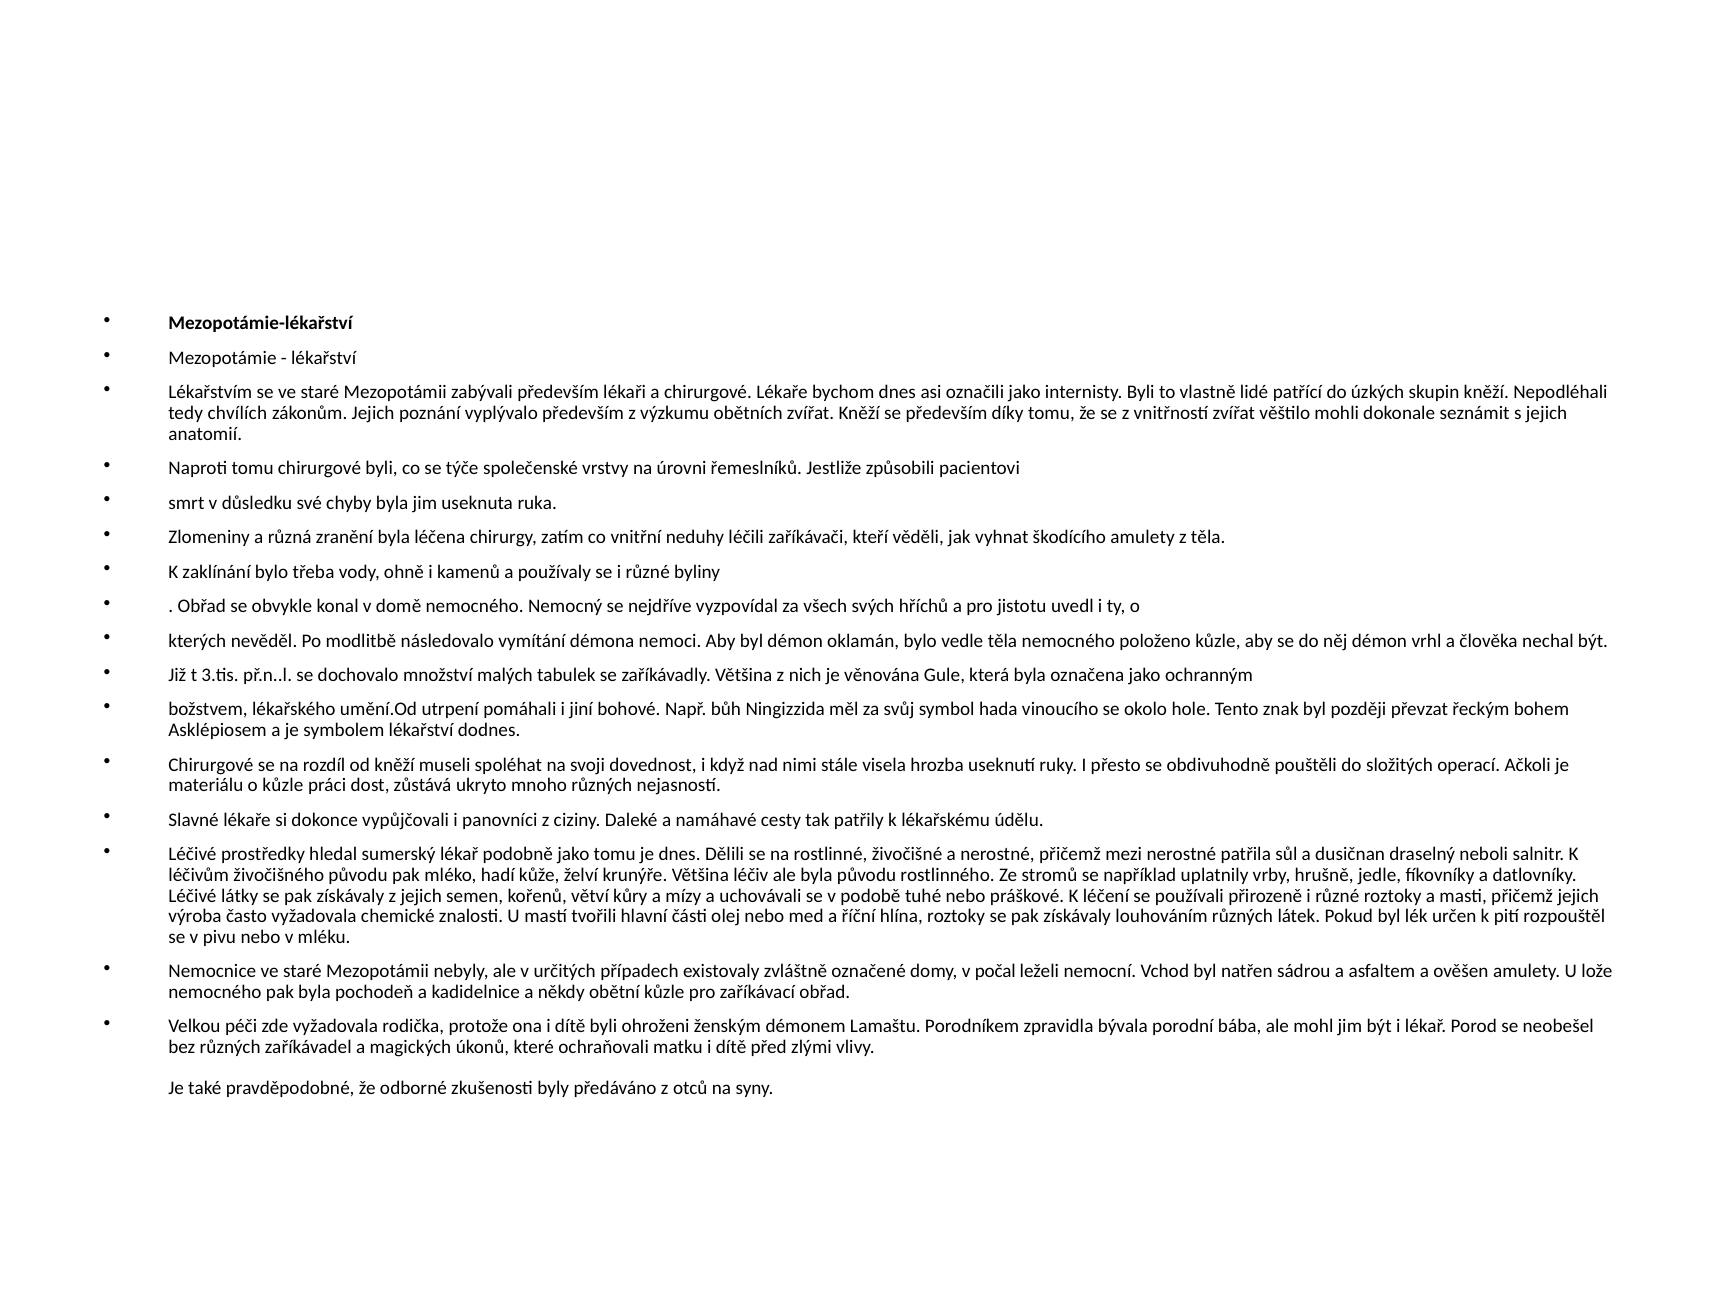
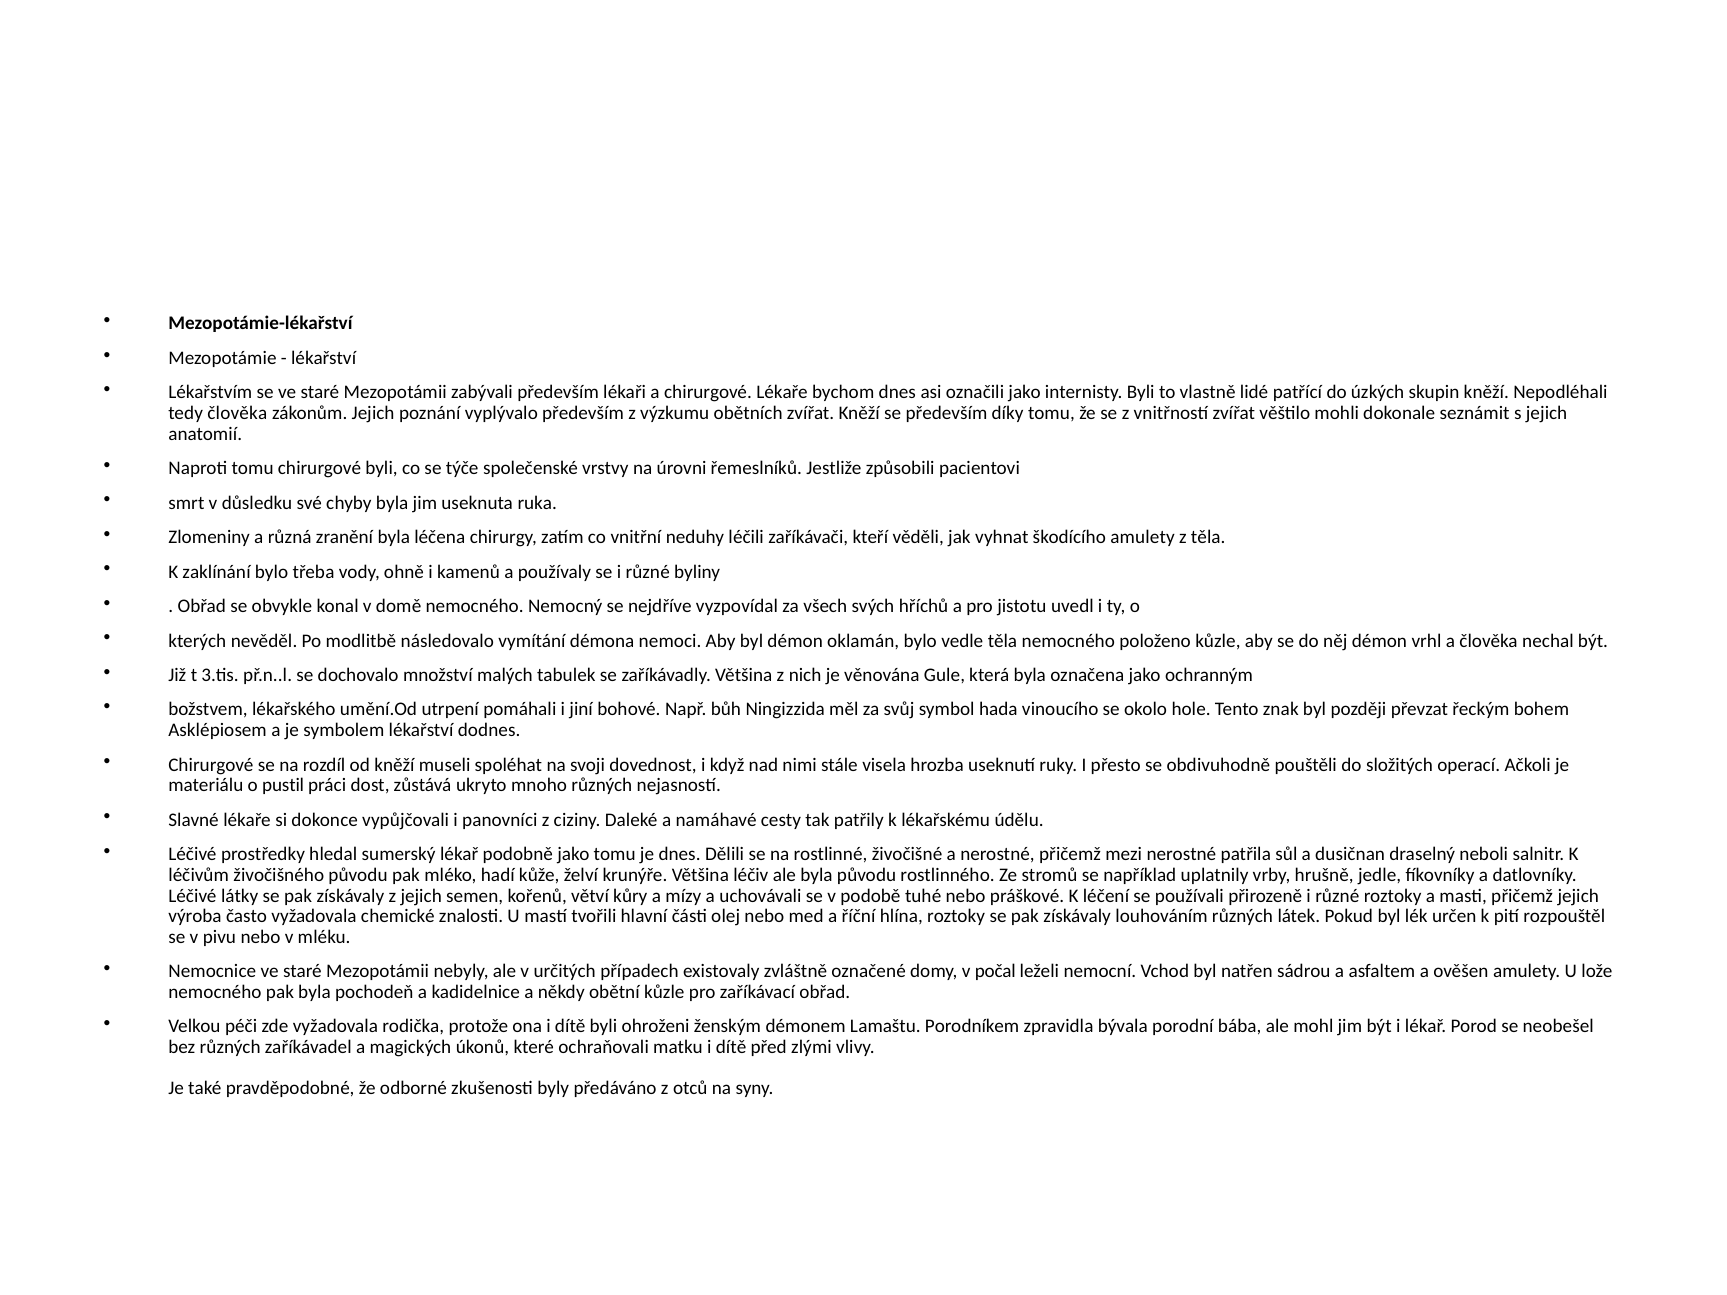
tedy chvílích: chvílích -> člověka
o kůzle: kůzle -> pustil
